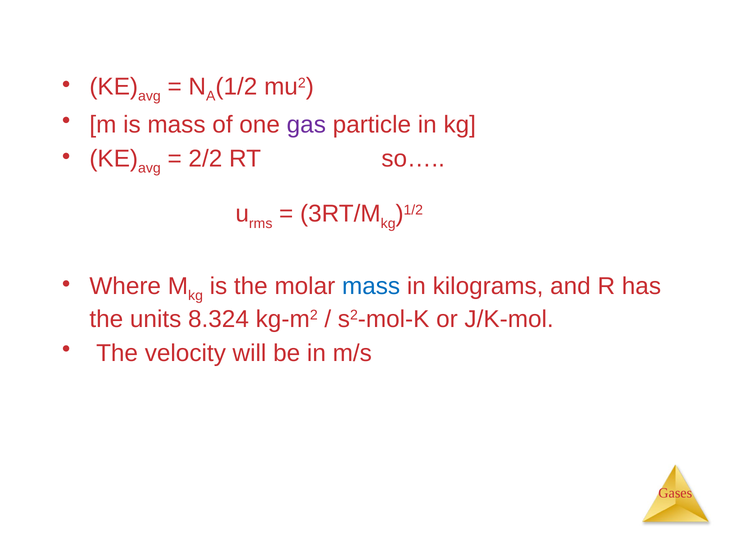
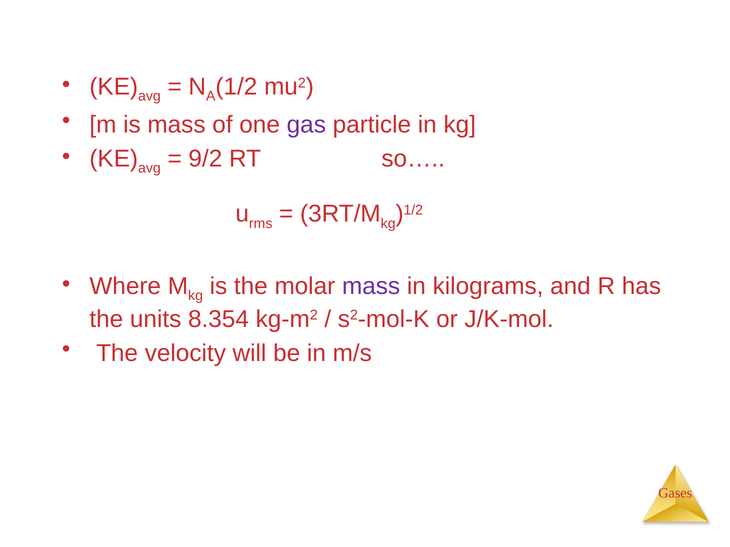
2/2: 2/2 -> 9/2
mass at (371, 286) colour: blue -> purple
8.324: 8.324 -> 8.354
